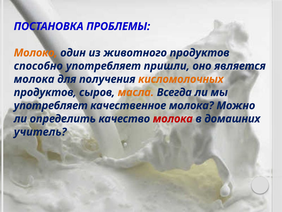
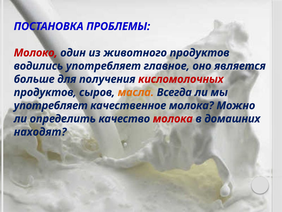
Молоко colour: orange -> red
способно: способно -> водились
пришли: пришли -> главное
молока at (34, 79): молока -> больше
кисломолочных colour: orange -> red
учитель: учитель -> находят
